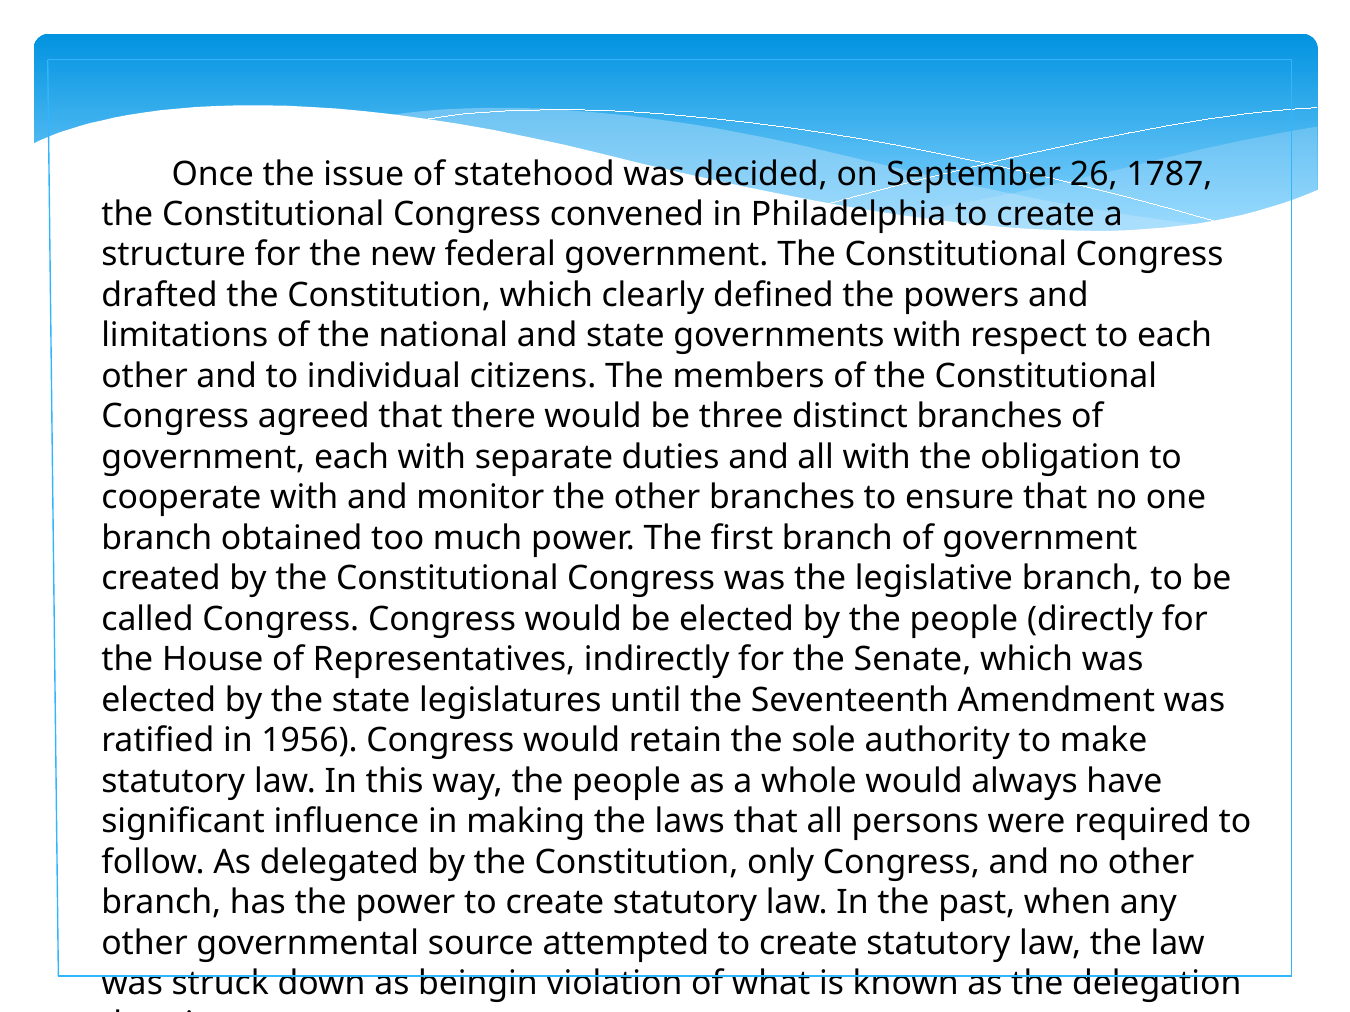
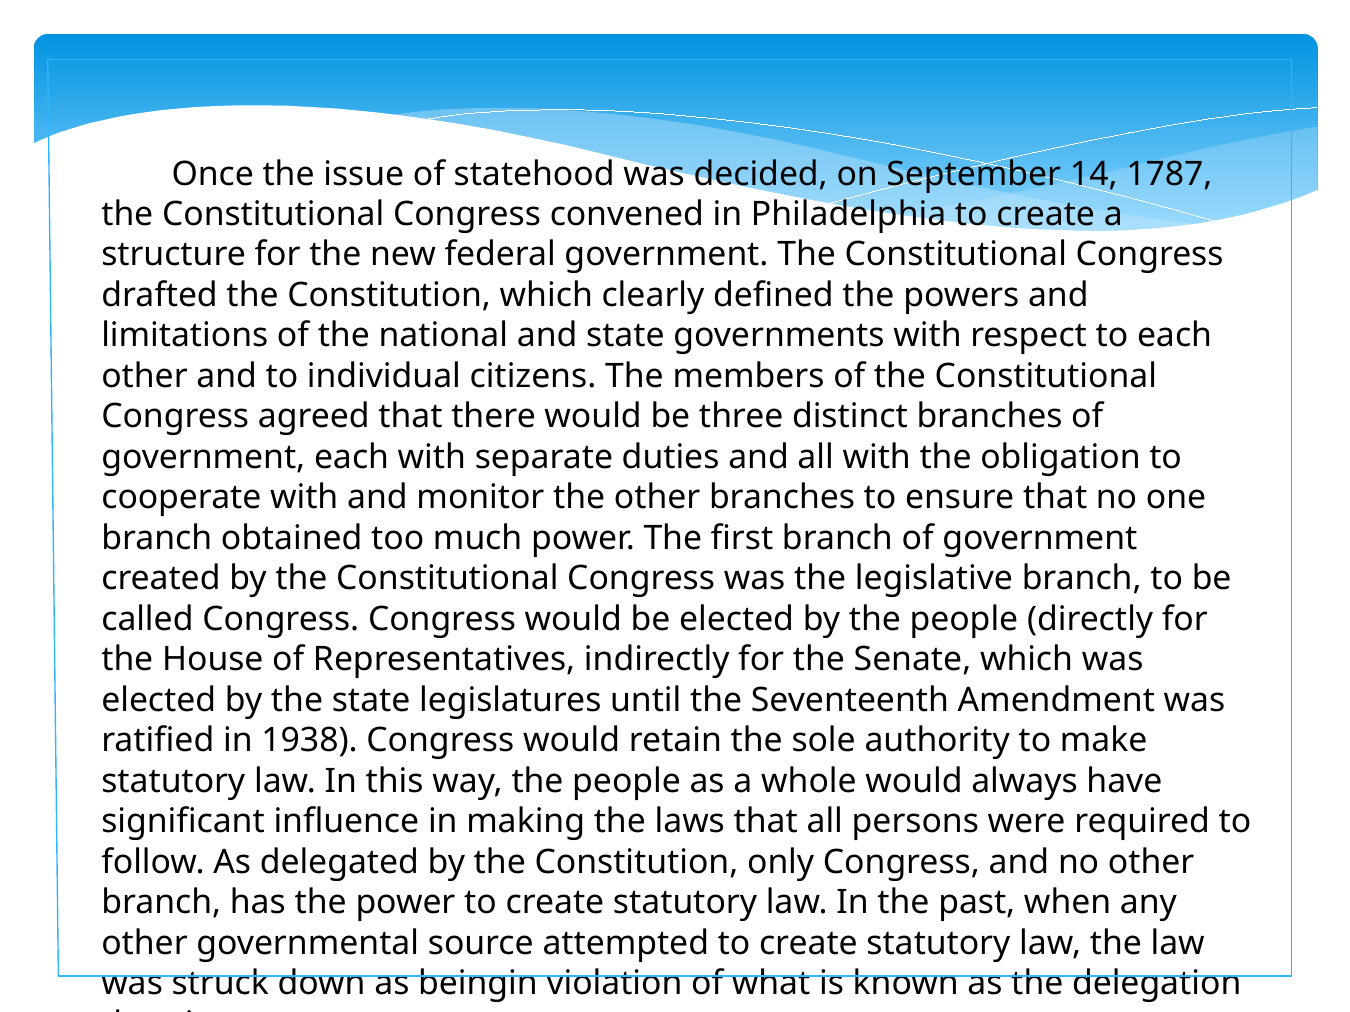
26: 26 -> 14
1956: 1956 -> 1938
